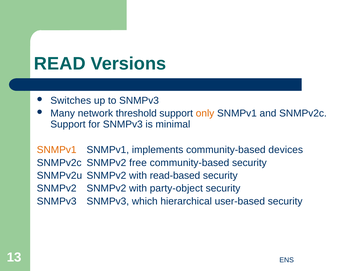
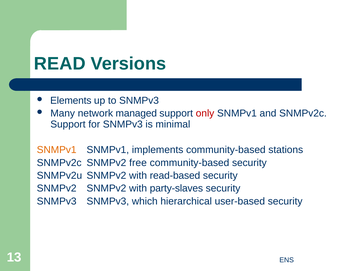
Switches: Switches -> Elements
threshold: threshold -> managed
only colour: orange -> red
devices: devices -> stations
party-object: party-object -> party-slaves
